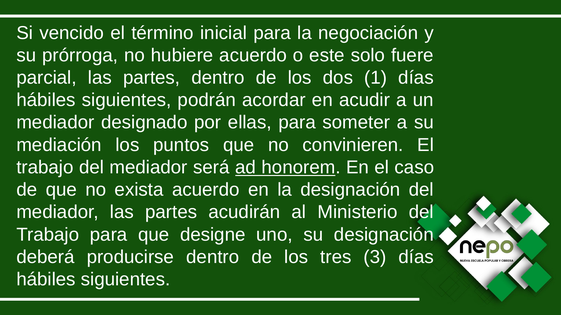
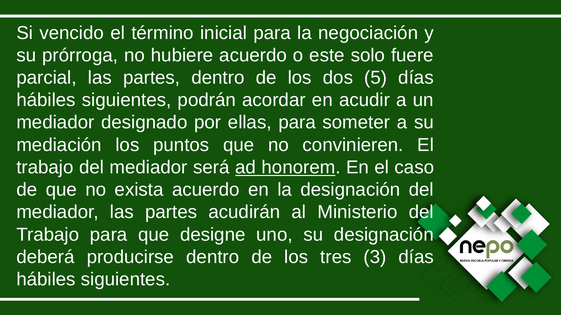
1: 1 -> 5
